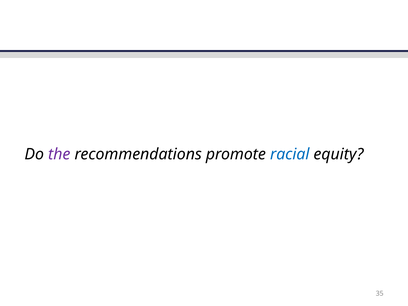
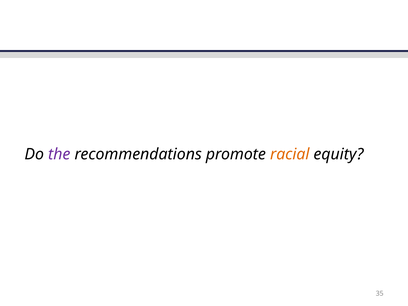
racial colour: blue -> orange
